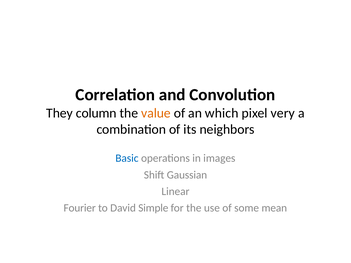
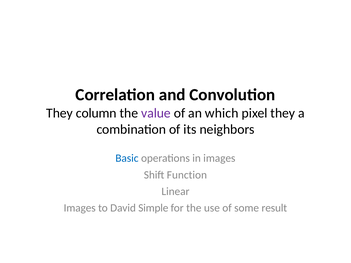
value colour: orange -> purple
pixel very: very -> they
Gaussian: Gaussian -> Function
Fourier at (80, 208): Fourier -> Images
mean: mean -> result
